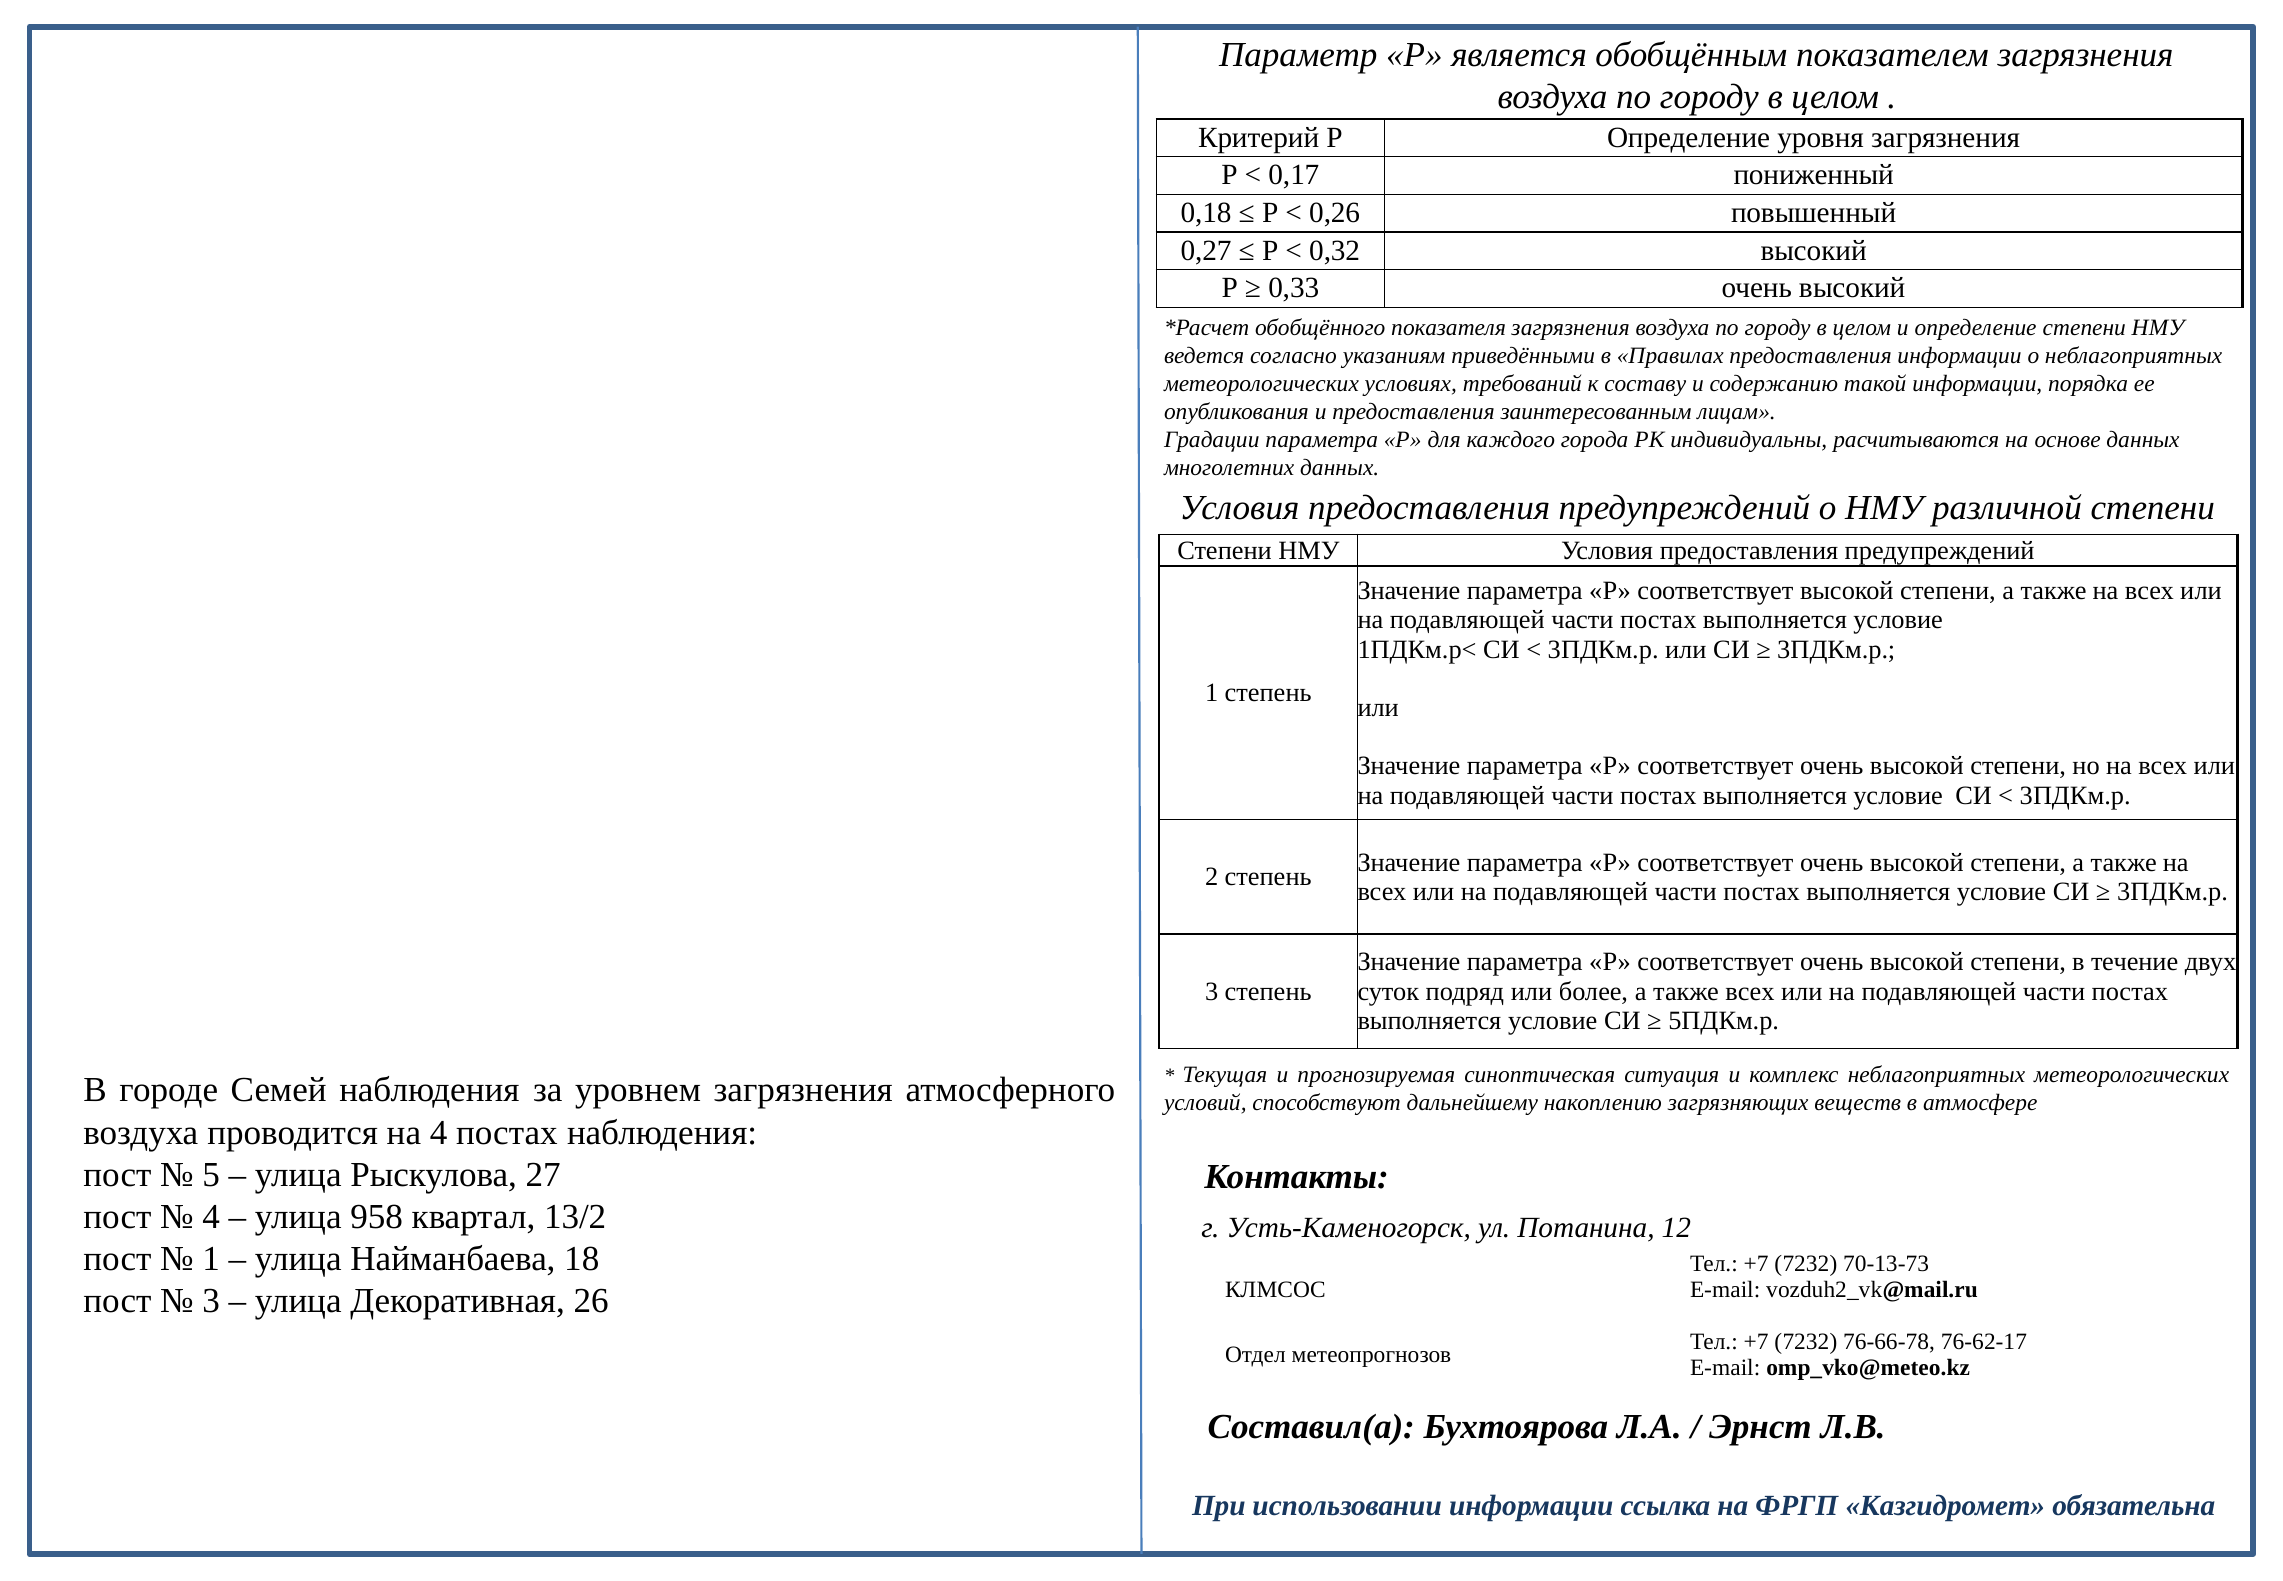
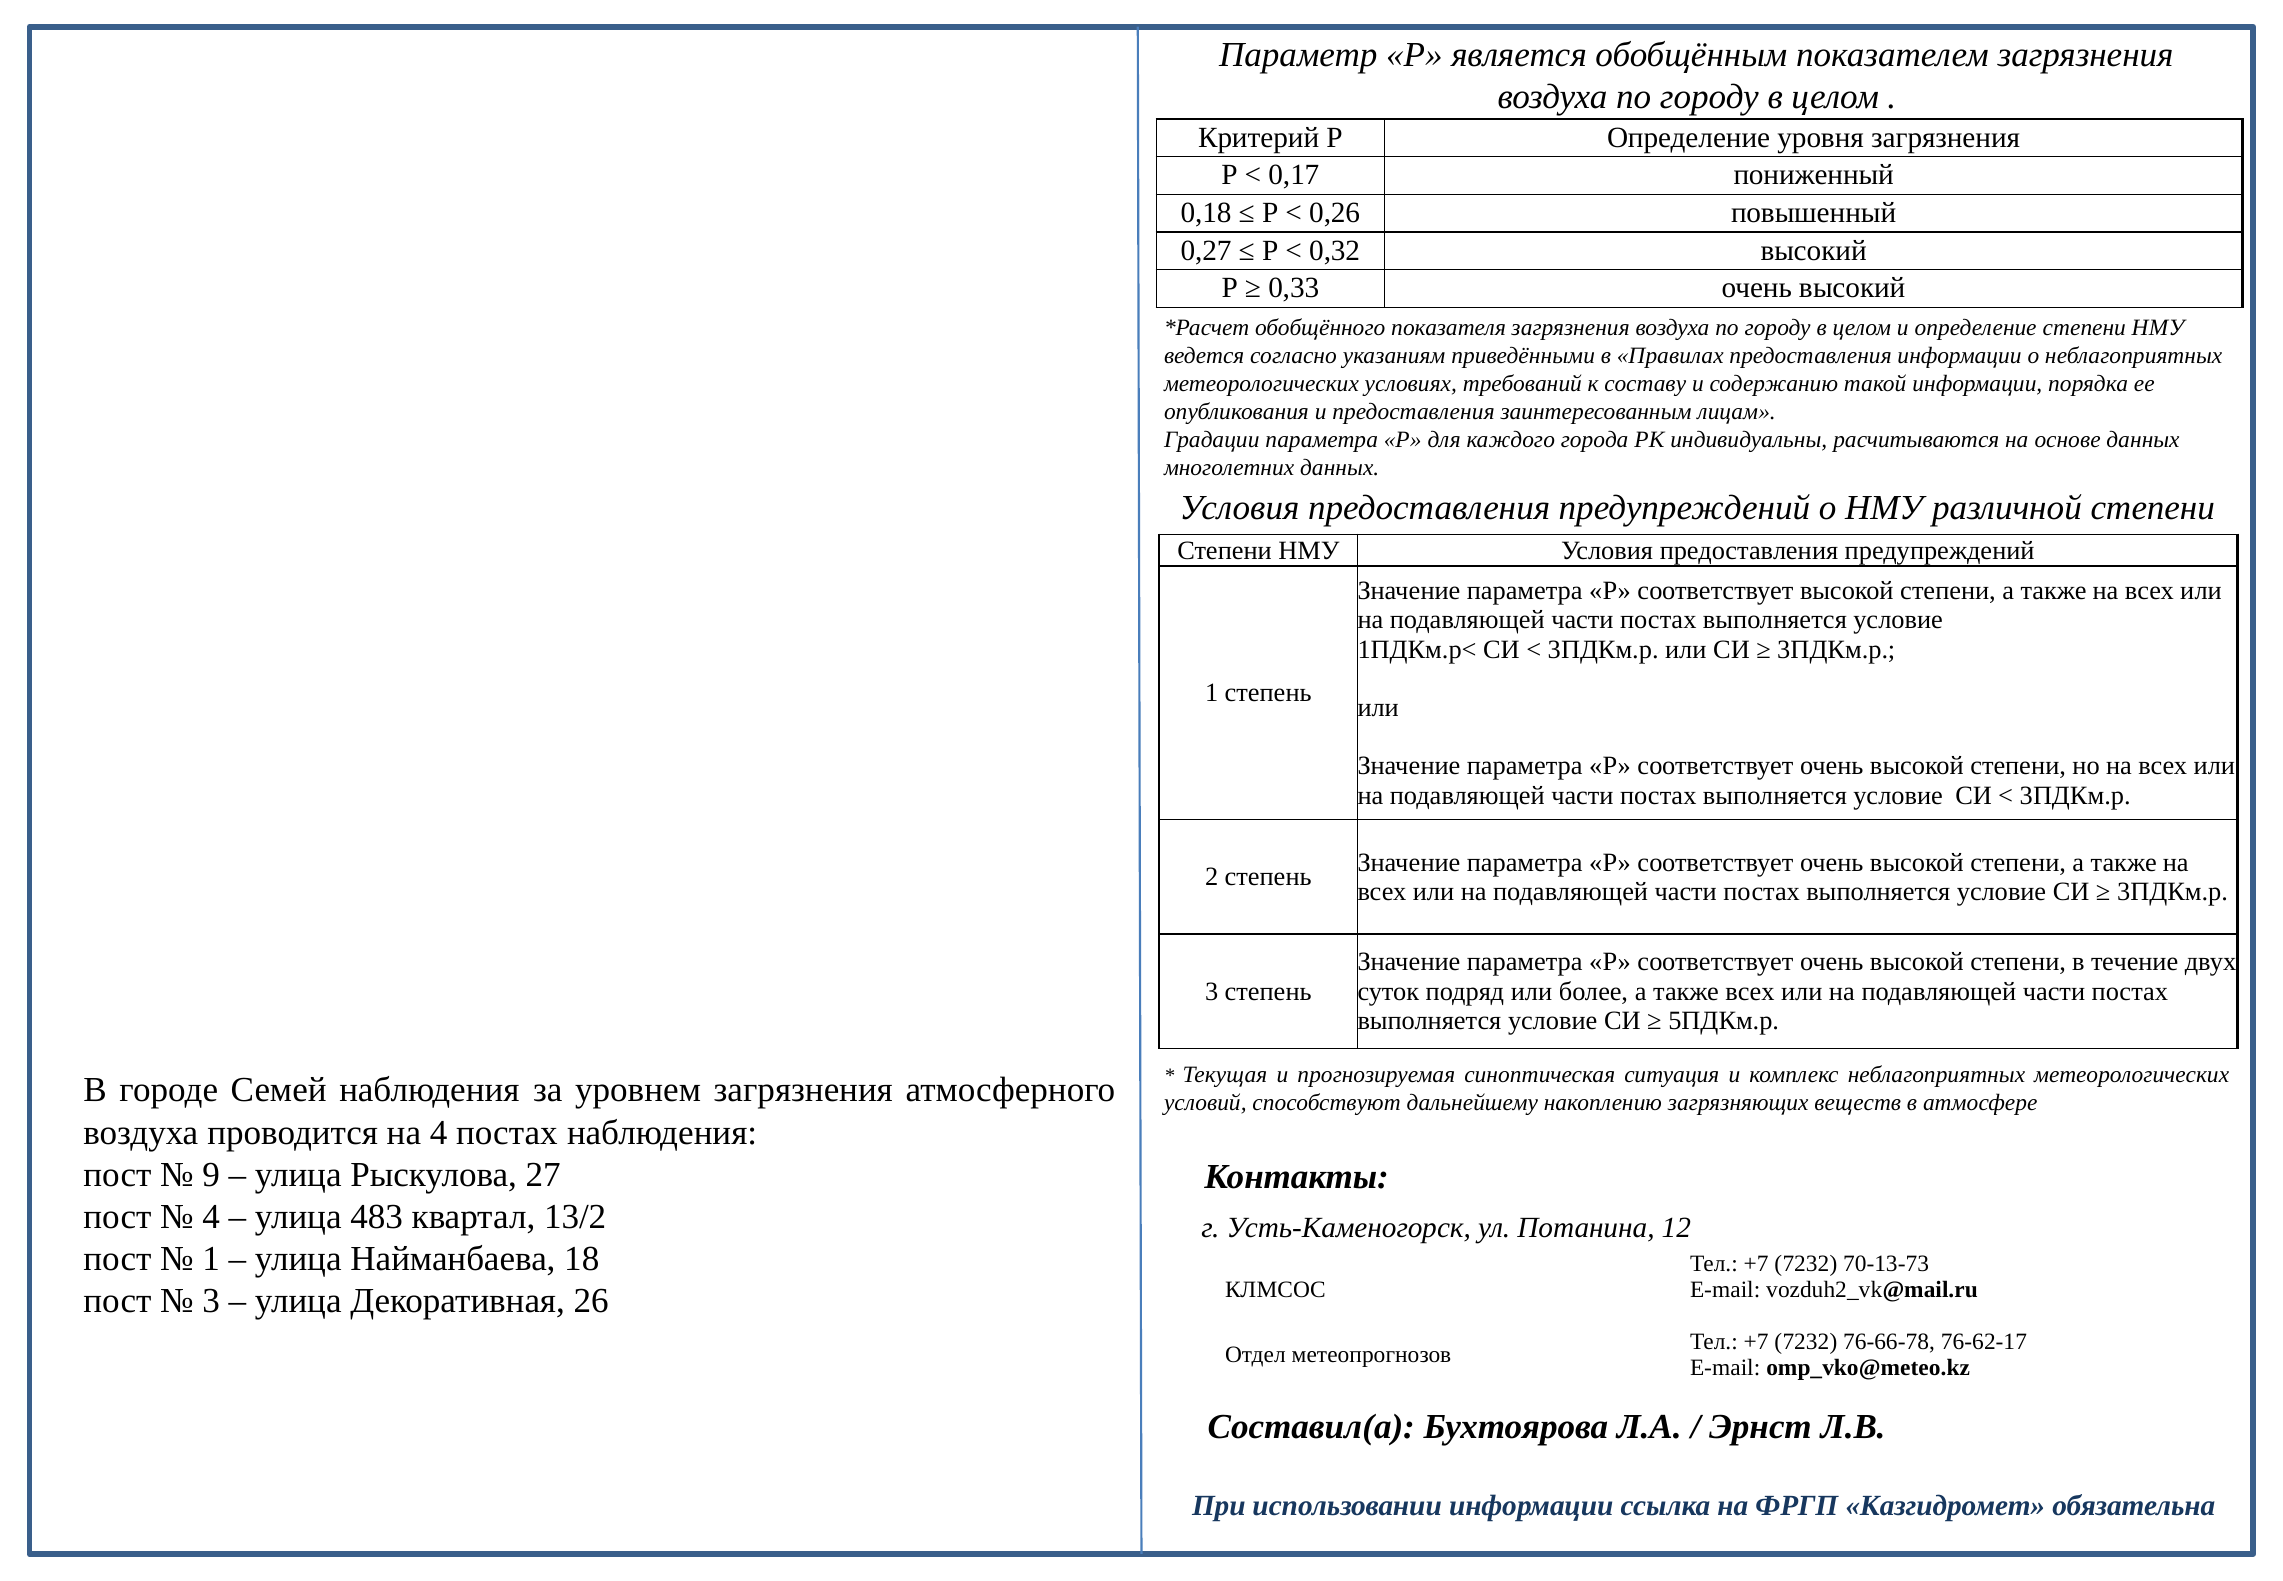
5: 5 -> 9
958: 958 -> 483
